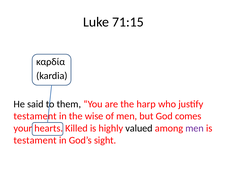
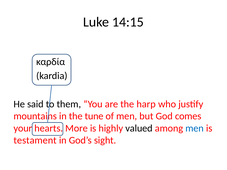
71:15: 71:15 -> 14:15
testament at (35, 116): testament -> mountains
wise: wise -> tune
Killed: Killed -> More
men at (195, 128) colour: purple -> blue
